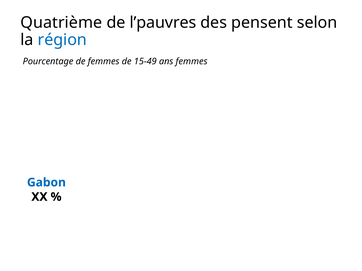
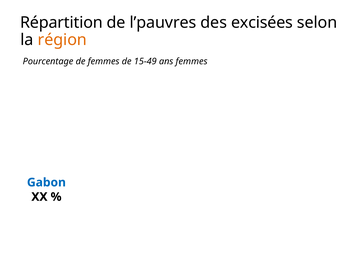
Quatrième: Quatrième -> Répartition
pensent: pensent -> excisées
région colour: blue -> orange
